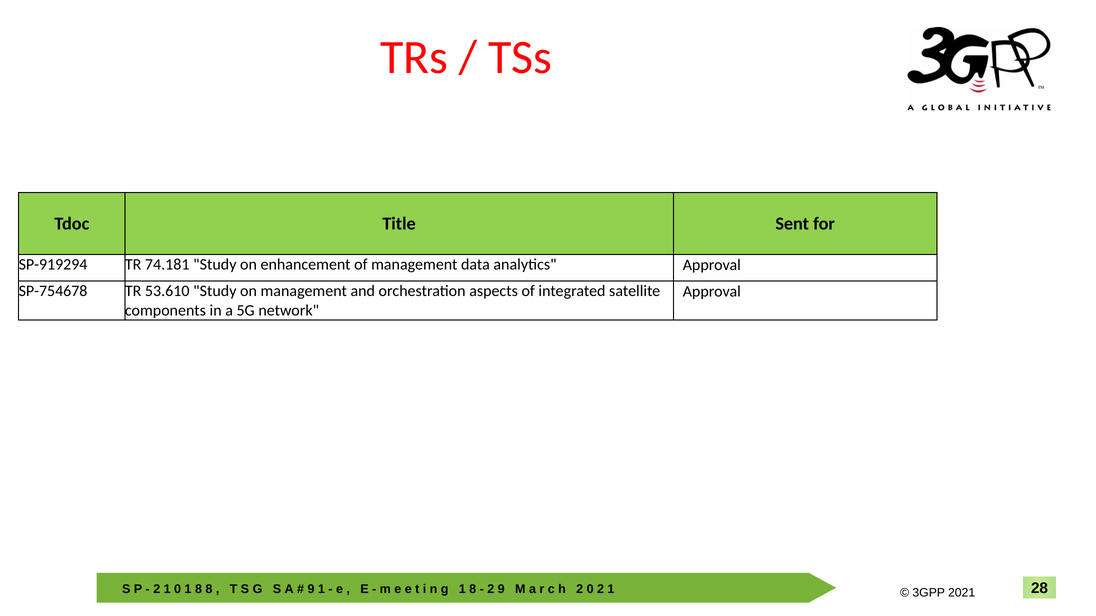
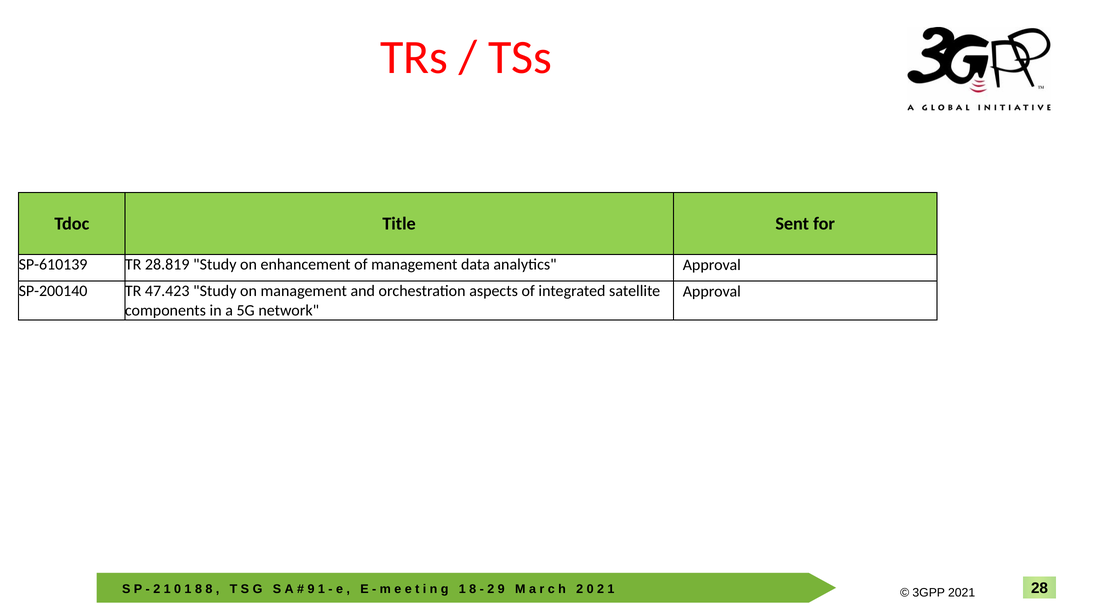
SP-919294: SP-919294 -> SP-610139
74.181: 74.181 -> 28.819
SP-754678: SP-754678 -> SP-200140
53.610: 53.610 -> 47.423
